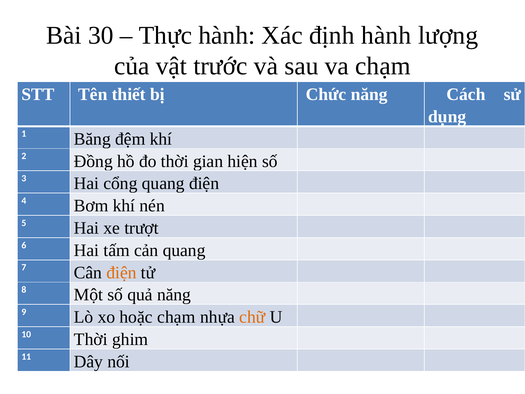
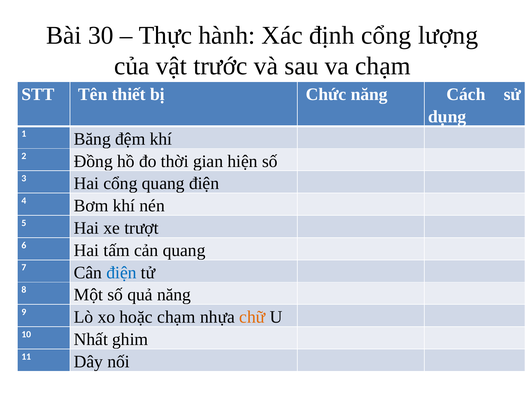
định hành: hành -> cổng
điện at (122, 272) colour: orange -> blue
10 Thời: Thời -> Nhất
